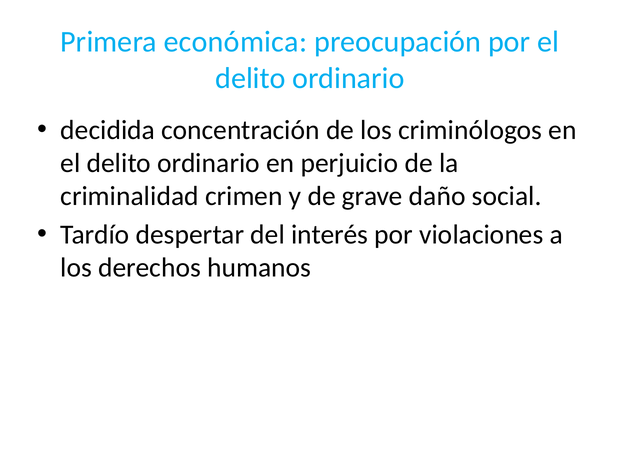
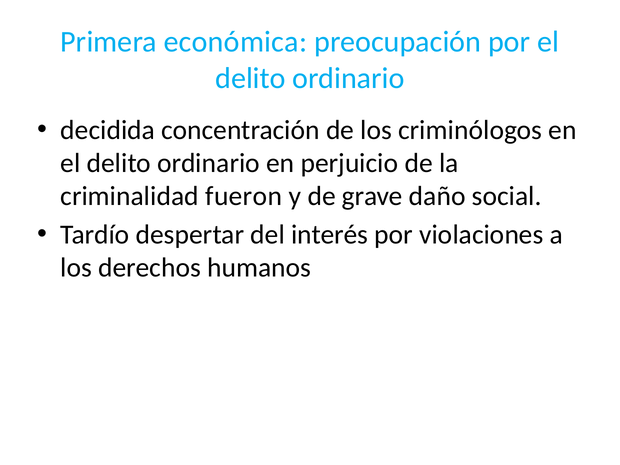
crimen: crimen -> fueron
